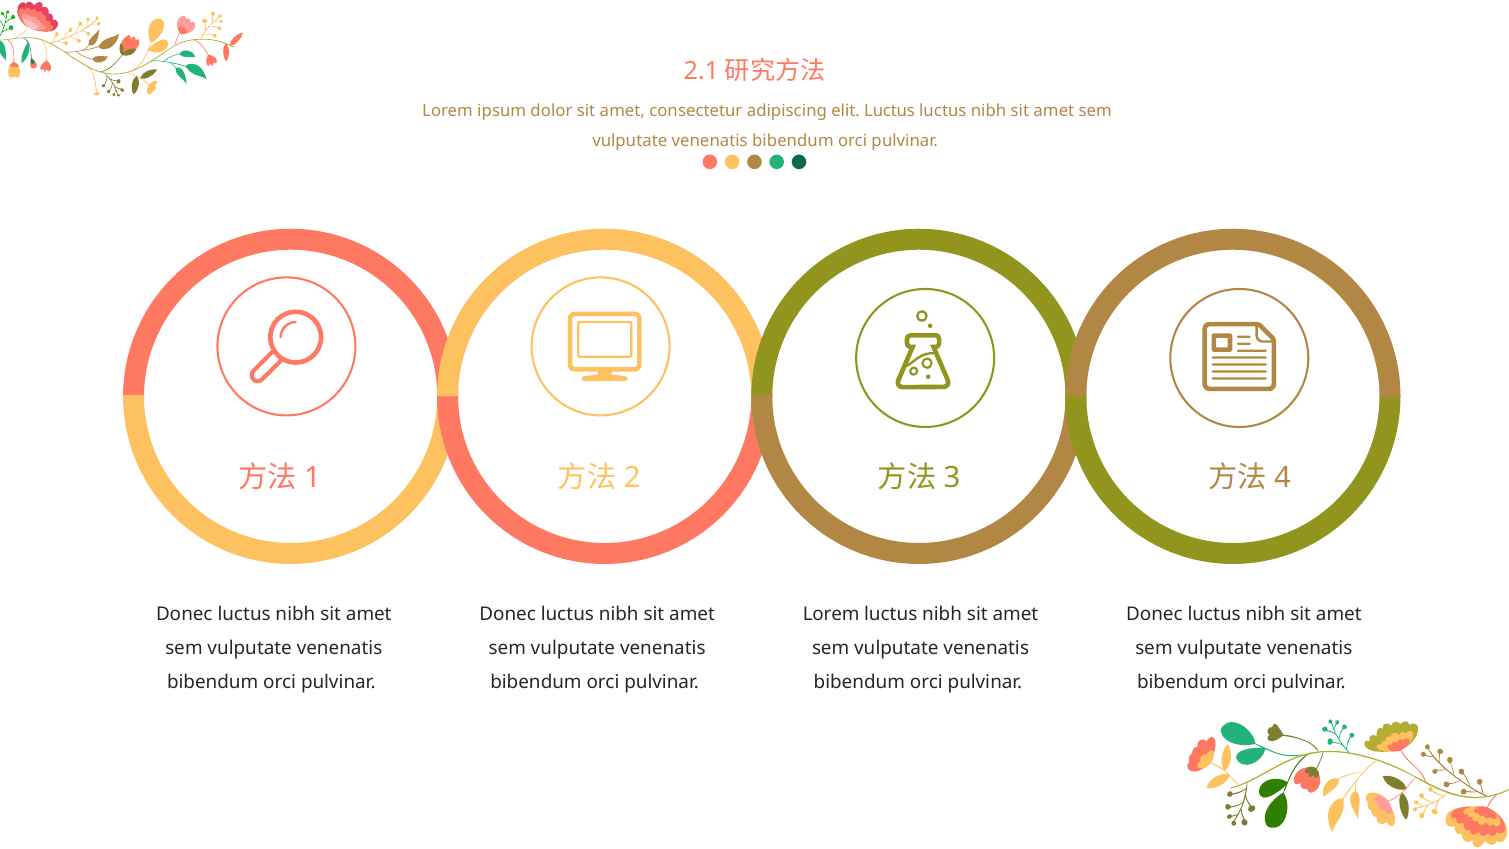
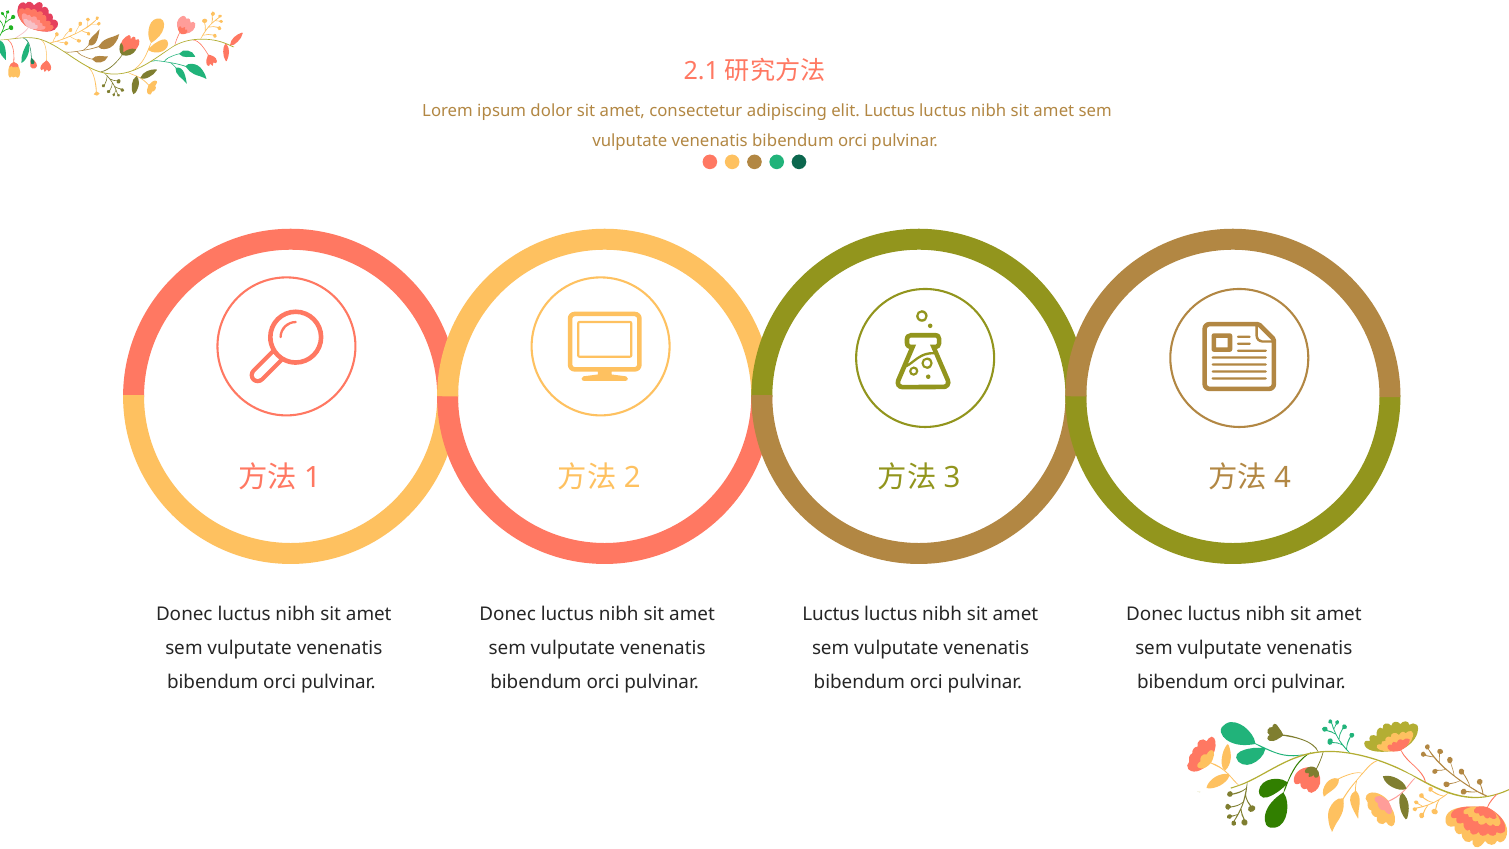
Lorem at (831, 614): Lorem -> Luctus
